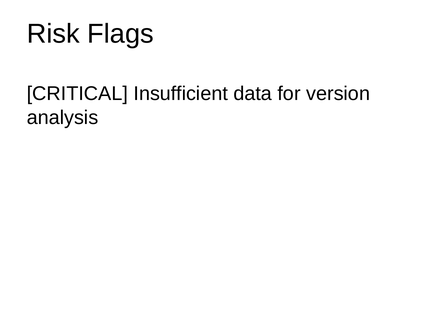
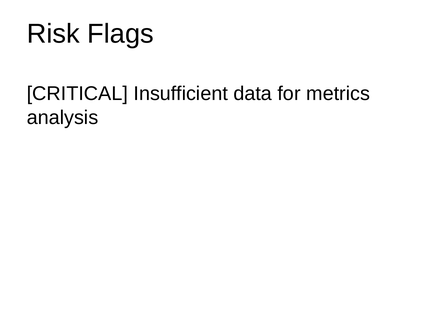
version: version -> metrics
